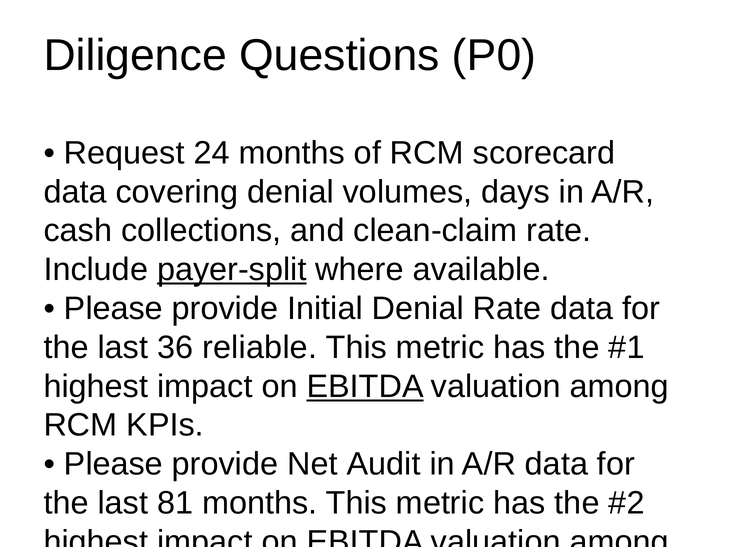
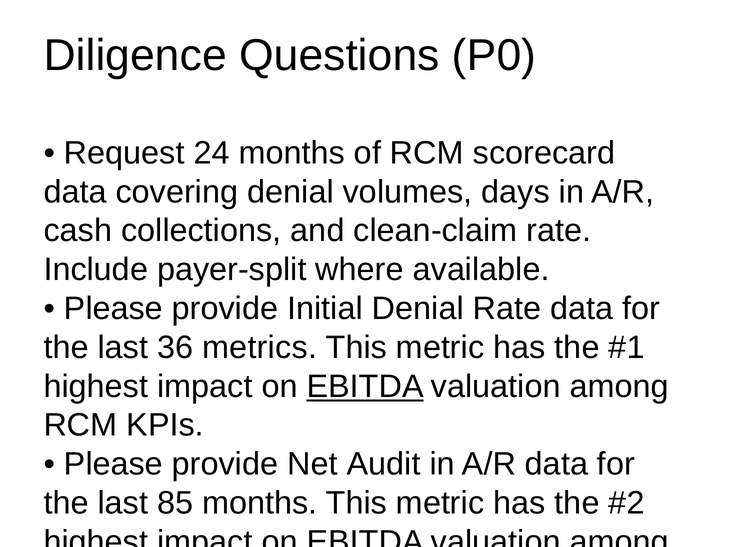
payer-split underline: present -> none
reliable: reliable -> metrics
81: 81 -> 85
